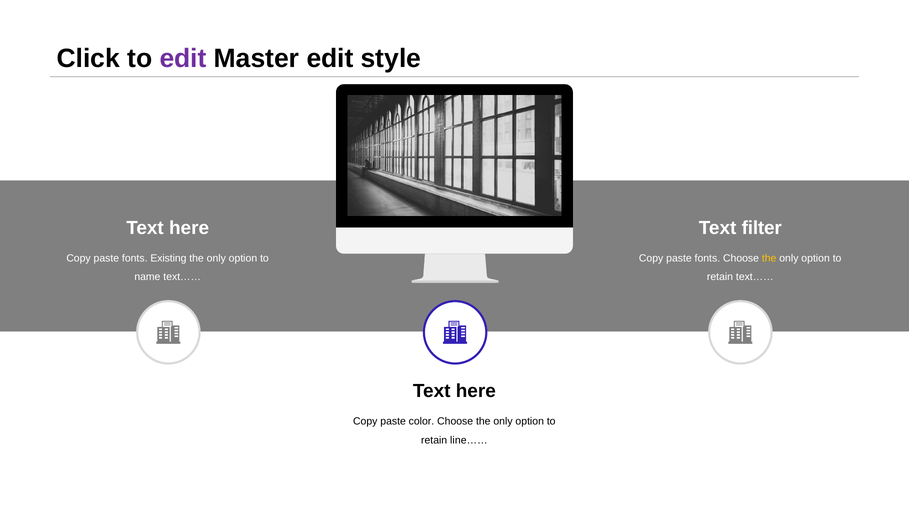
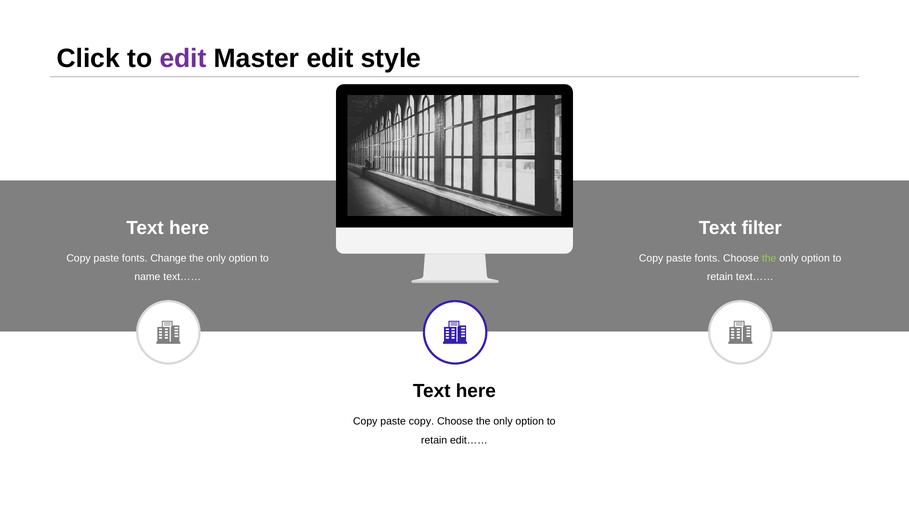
Existing: Existing -> Change
the at (769, 258) colour: yellow -> light green
paste color: color -> copy
line……: line…… -> edit……
